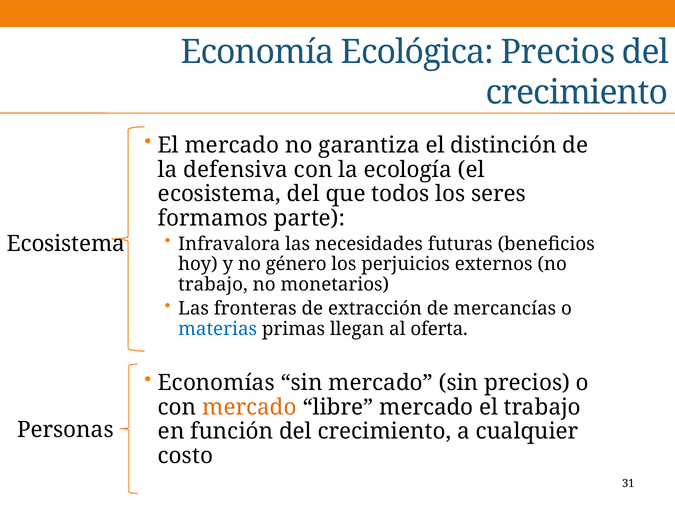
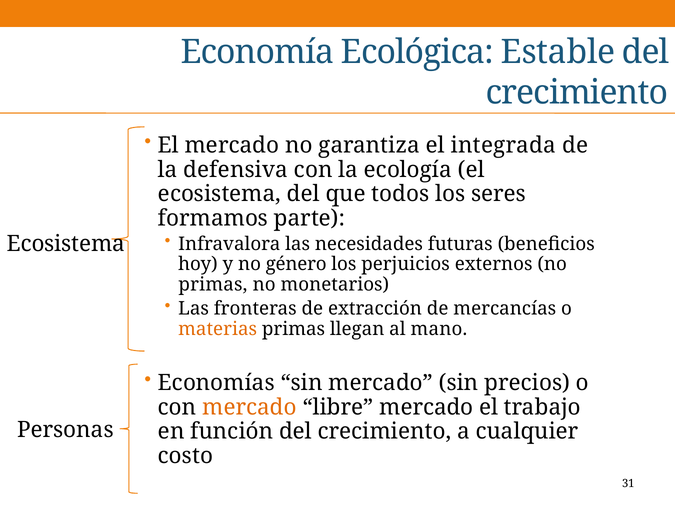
Ecológica Precios: Precios -> Estable
distinción: distinción -> integrada
trabajo at (213, 285): trabajo -> primas
materias colour: blue -> orange
oferta: oferta -> mano
